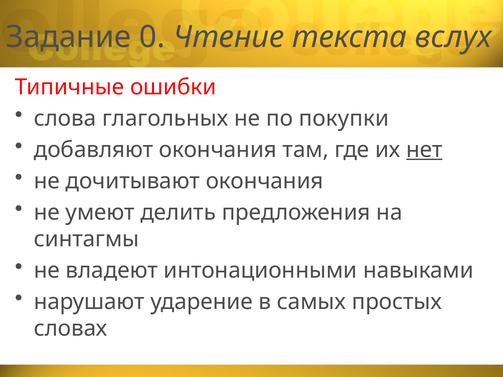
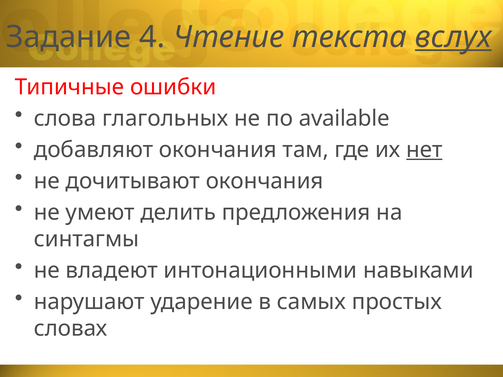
0: 0 -> 4
вслух underline: none -> present
покупки: покупки -> available
